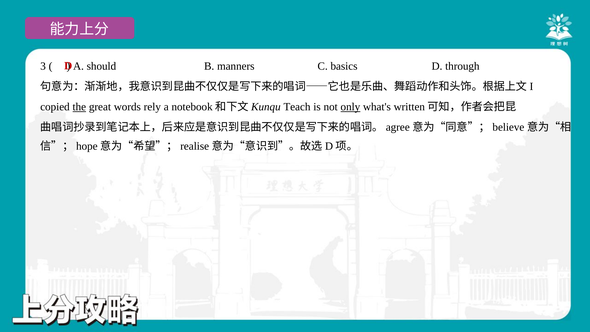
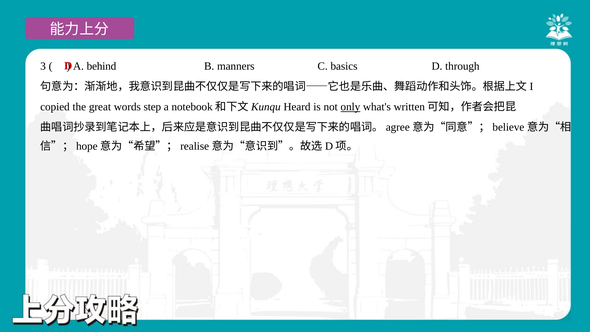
should: should -> behind
the underline: present -> none
rely: rely -> step
Teach: Teach -> Heard
